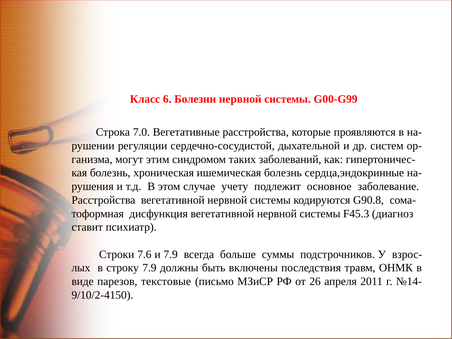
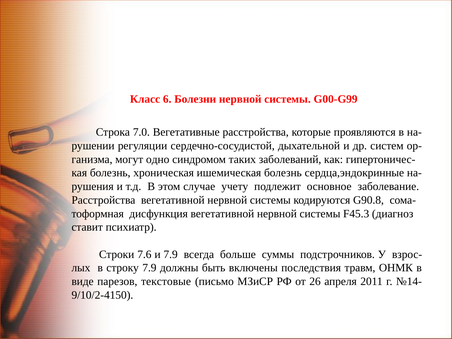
этим: этим -> одно
